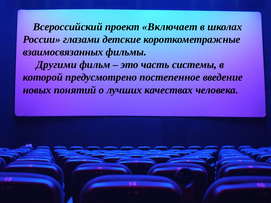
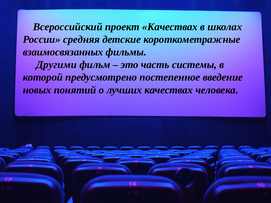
проект Включает: Включает -> Качествах
глазами: глазами -> средняя
